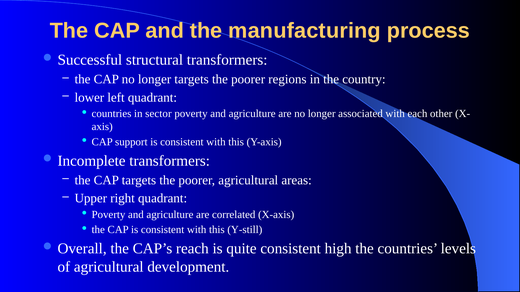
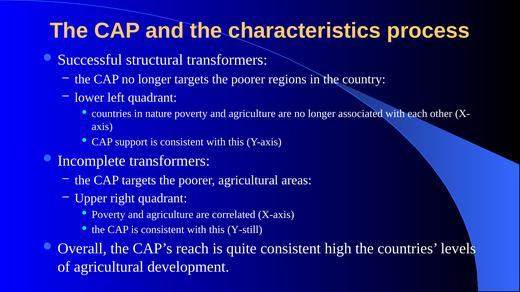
manufacturing: manufacturing -> characteristics
sector: sector -> nature
